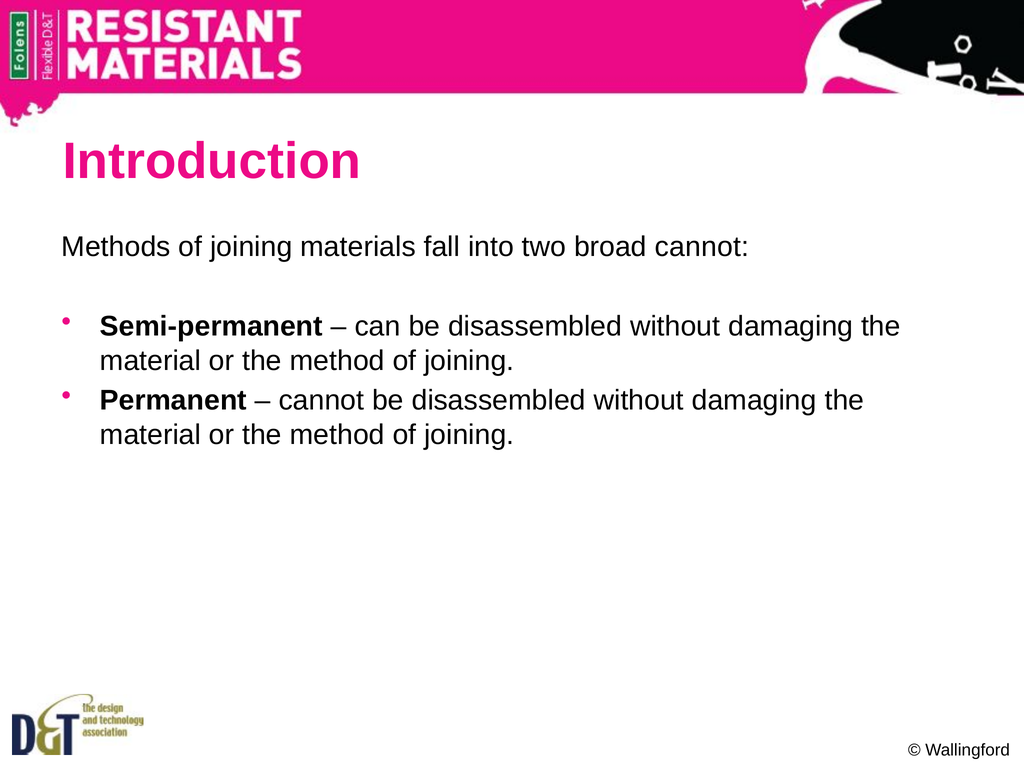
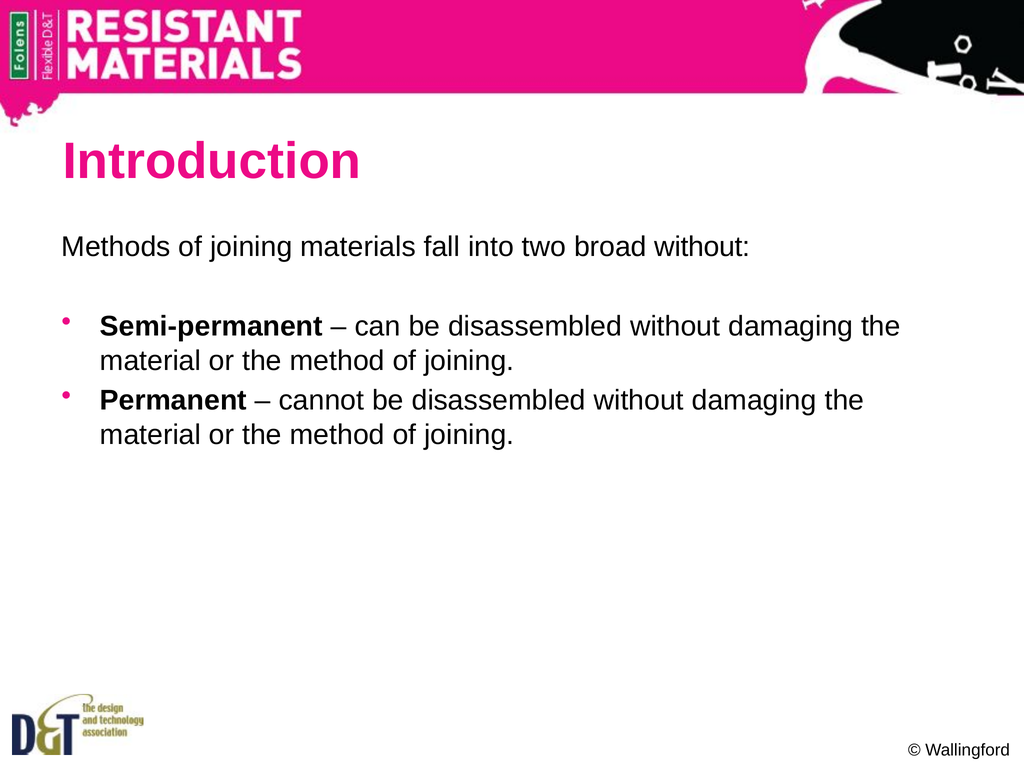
broad cannot: cannot -> without
